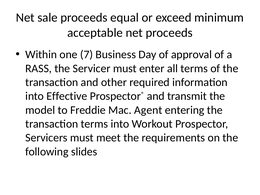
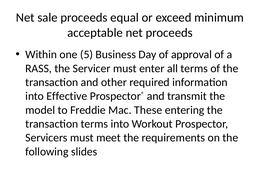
7: 7 -> 5
Agent: Agent -> These
